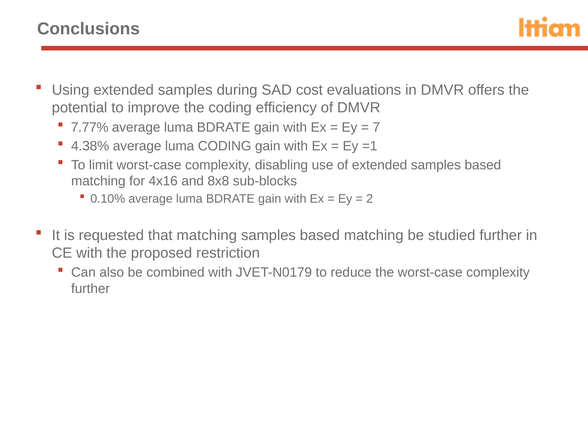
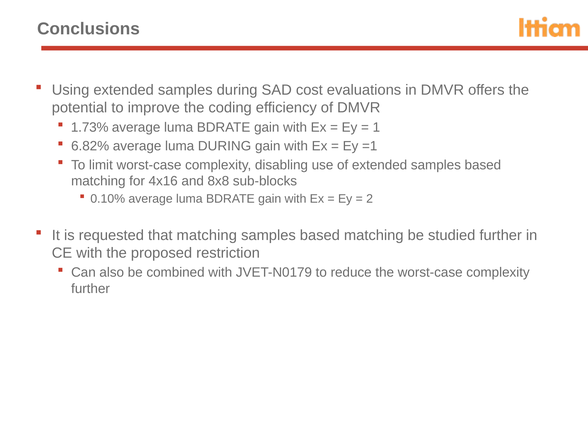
7.77%: 7.77% -> 1.73%
7: 7 -> 1
4.38%: 4.38% -> 6.82%
luma CODING: CODING -> DURING
